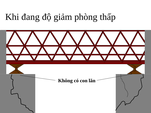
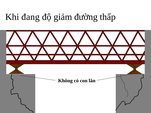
phòng: phòng -> đường
